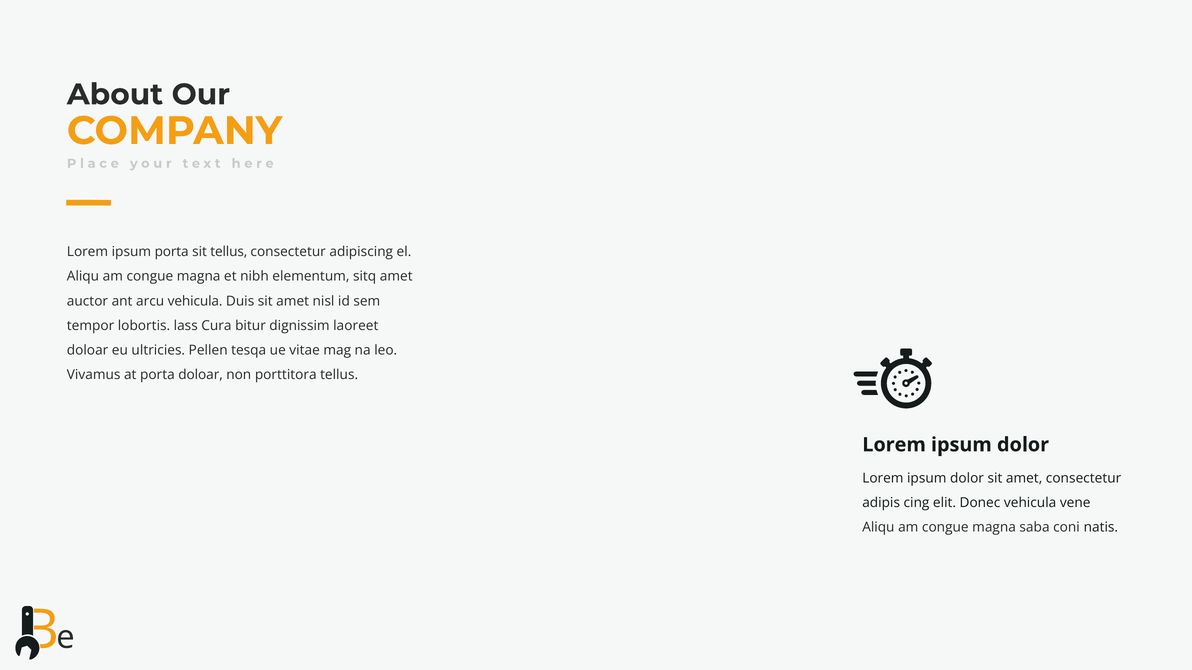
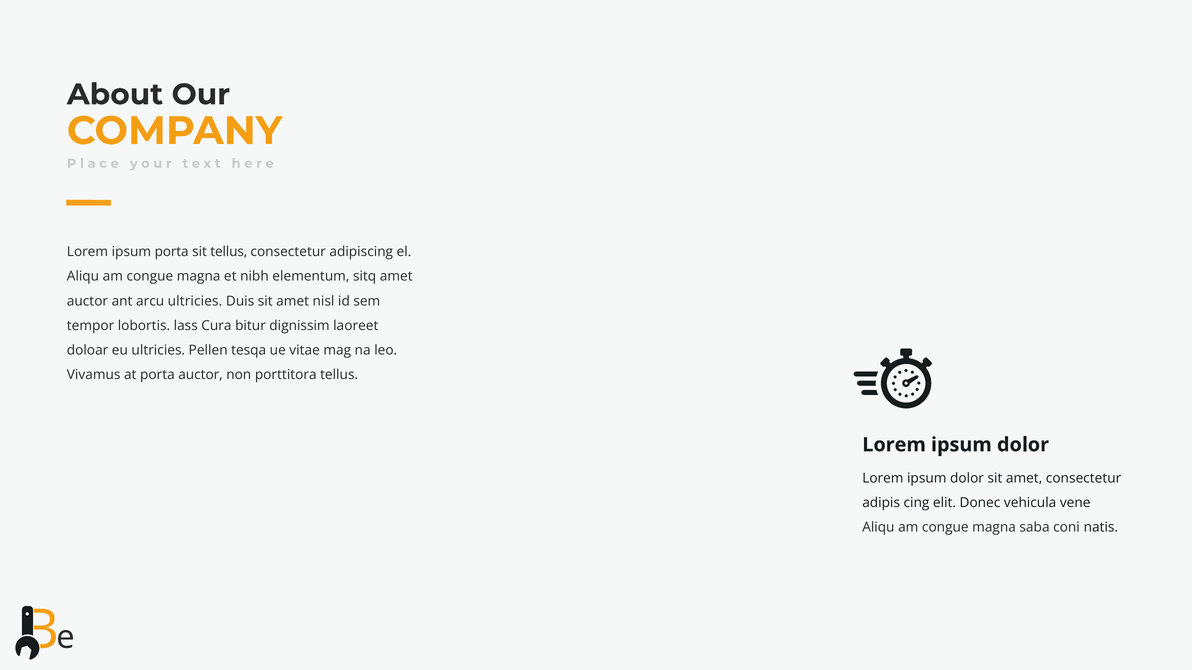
arcu vehicula: vehicula -> ultricies
porta doloar: doloar -> auctor
